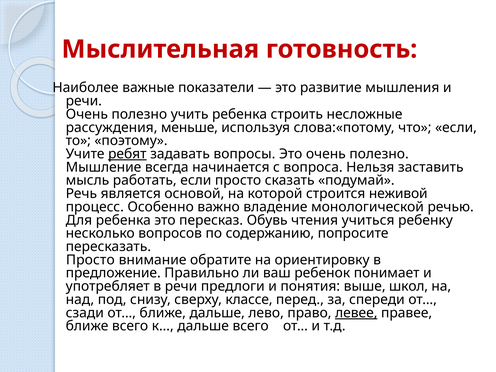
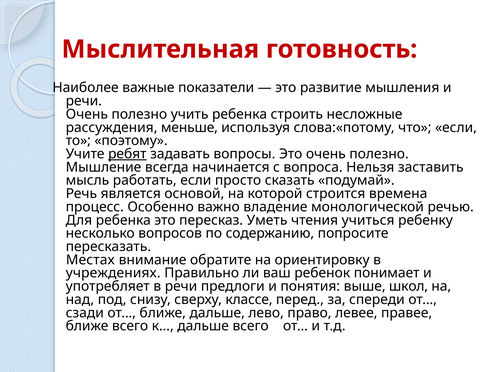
неживой: неживой -> времена
Обувь: Обувь -> Уметь
Просто at (90, 260): Просто -> Местах
предложение: предложение -> учреждениях
левее underline: present -> none
